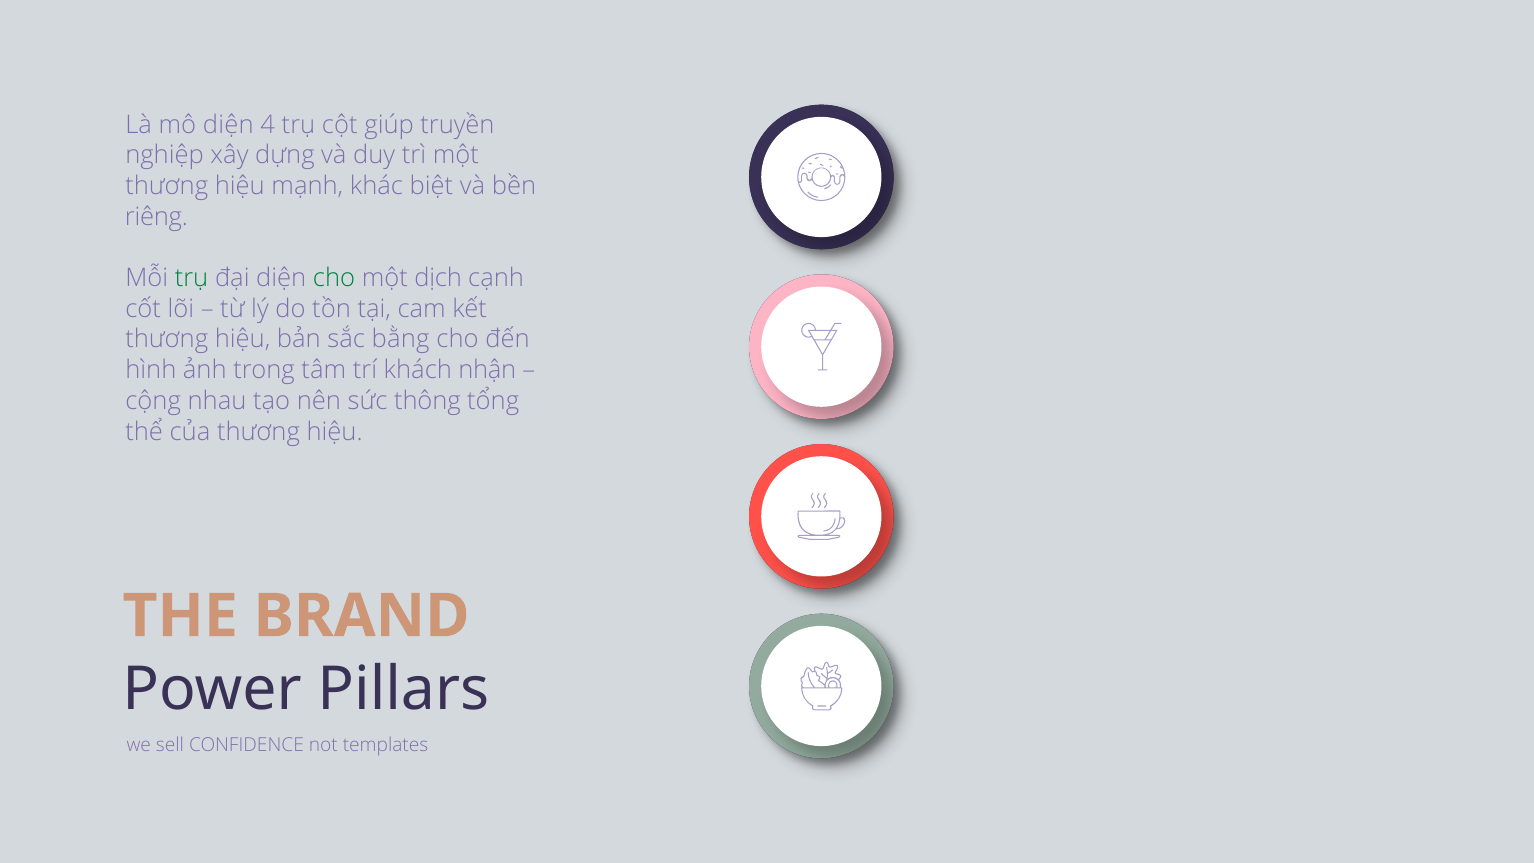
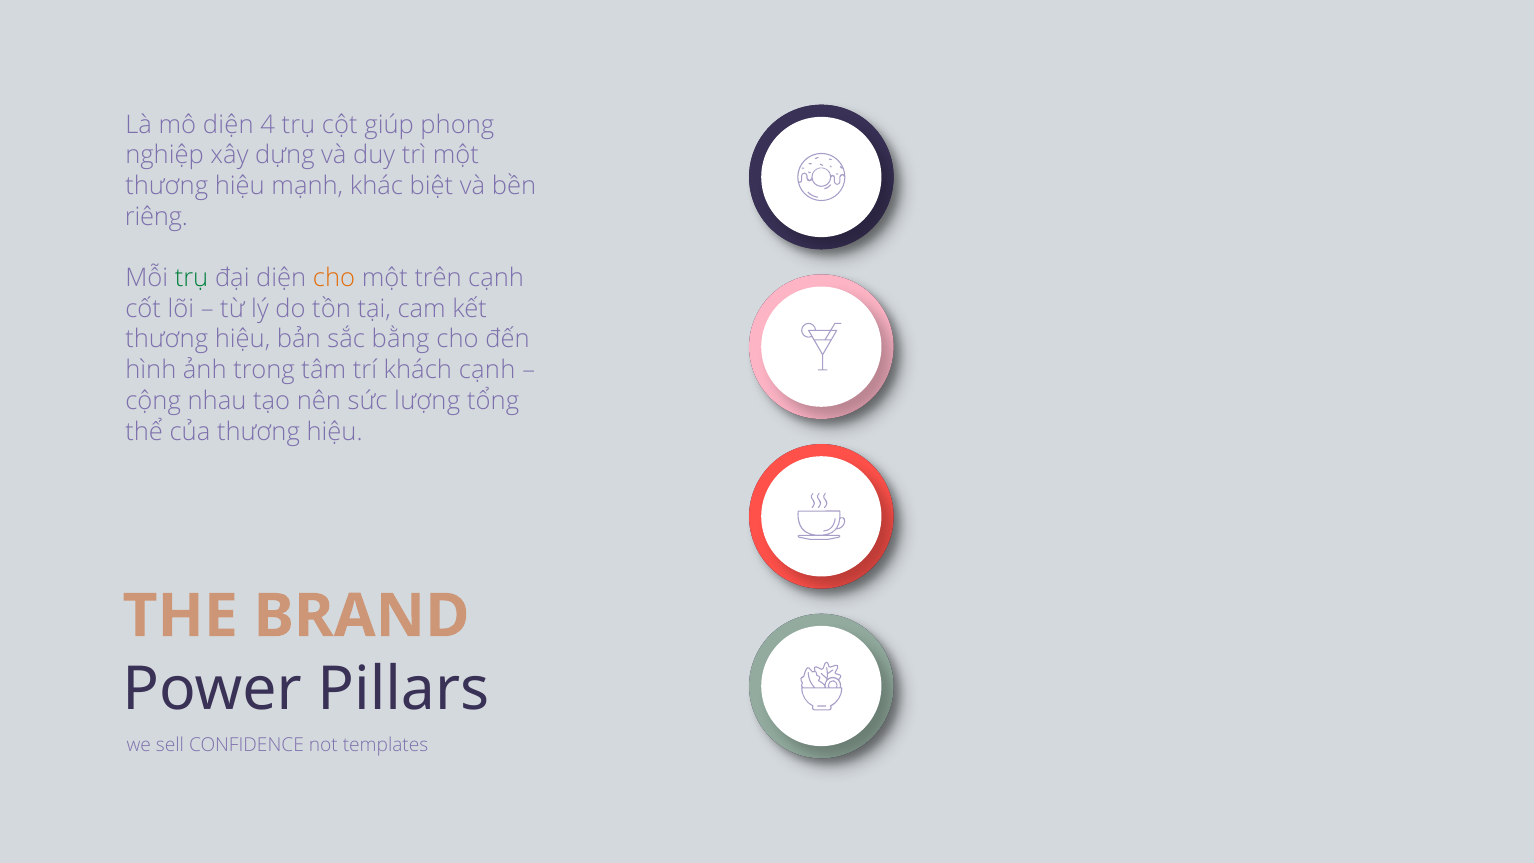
truyền: truyền -> phong
cho at (334, 278) colour: green -> orange
dịch: dịch -> trên
khách nhận: nhận -> cạnh
thông: thông -> lượng
